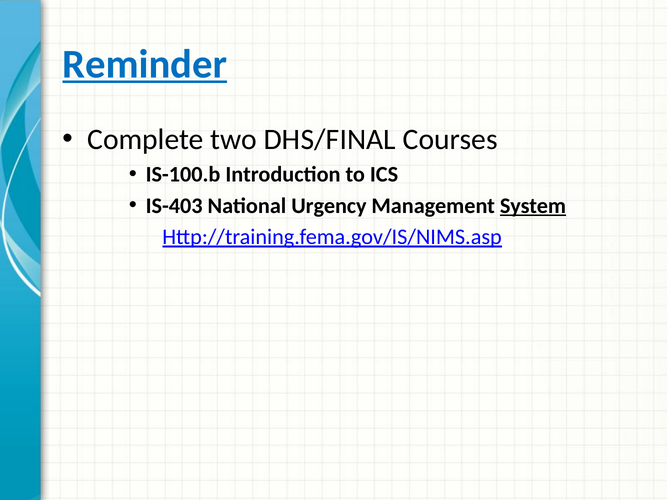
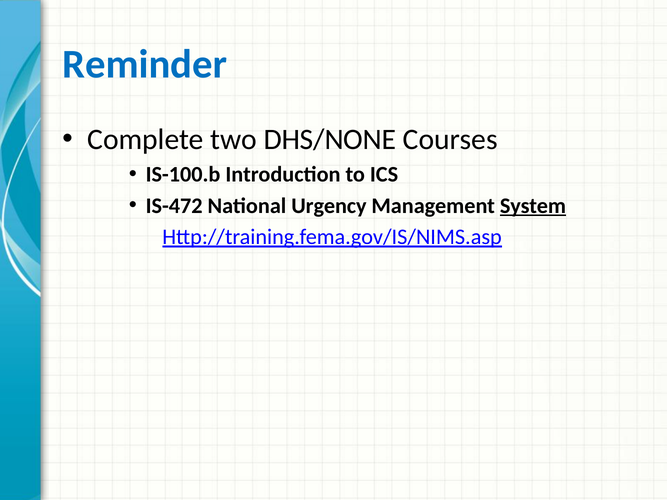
Reminder underline: present -> none
DHS/FINAL: DHS/FINAL -> DHS/NONE
IS-403: IS-403 -> IS-472
